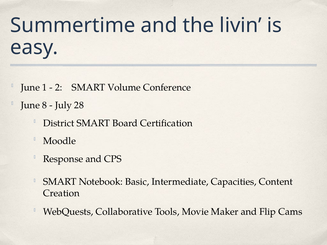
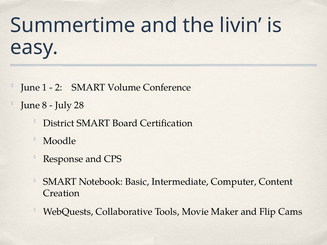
Capacities: Capacities -> Computer
